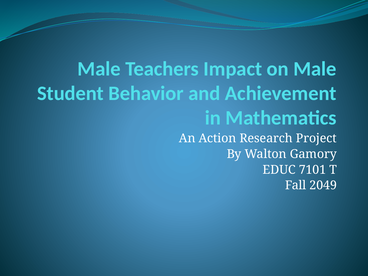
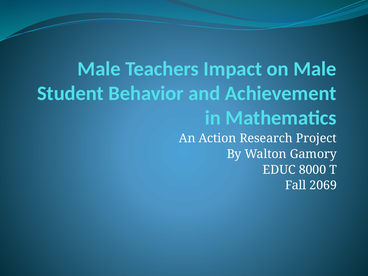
7101: 7101 -> 8000
2049: 2049 -> 2069
